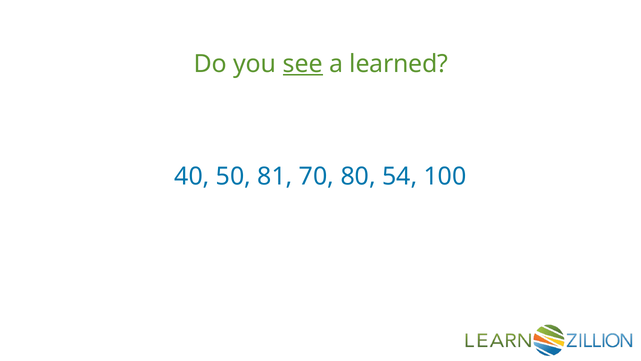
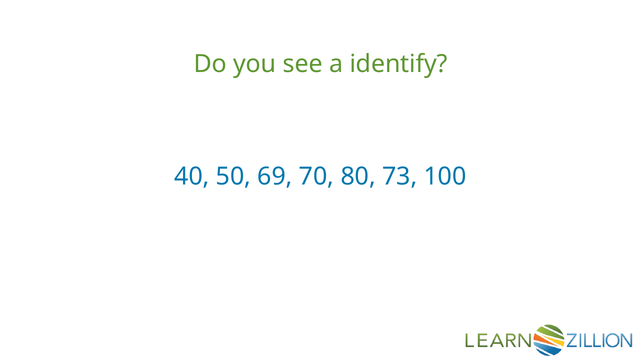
see underline: present -> none
learned: learned -> identify
81: 81 -> 69
54: 54 -> 73
